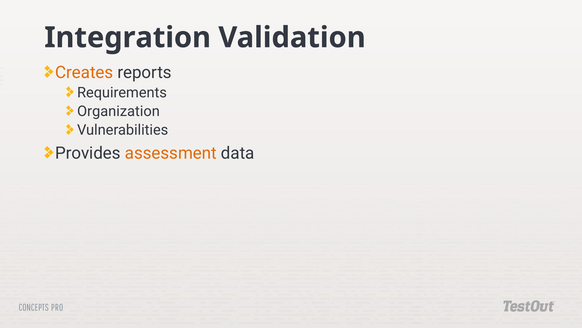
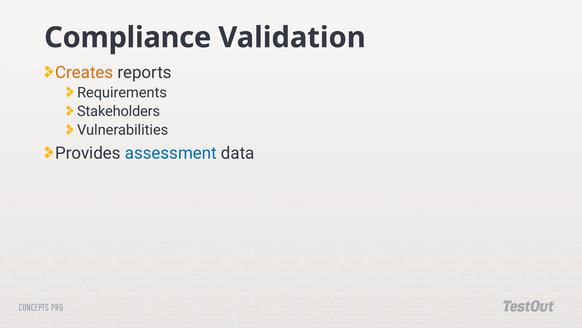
Integration: Integration -> Compliance
Organization: Organization -> Stakeholders
assessment colour: orange -> blue
